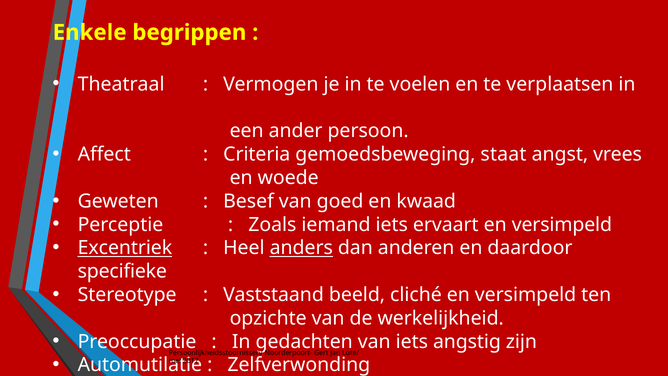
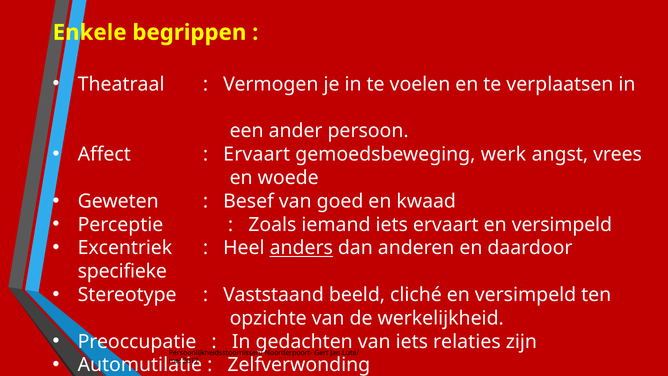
Criteria at (257, 154): Criteria -> Ervaart
staat: staat -> werk
Excentriek underline: present -> none
angstig: angstig -> relaties
